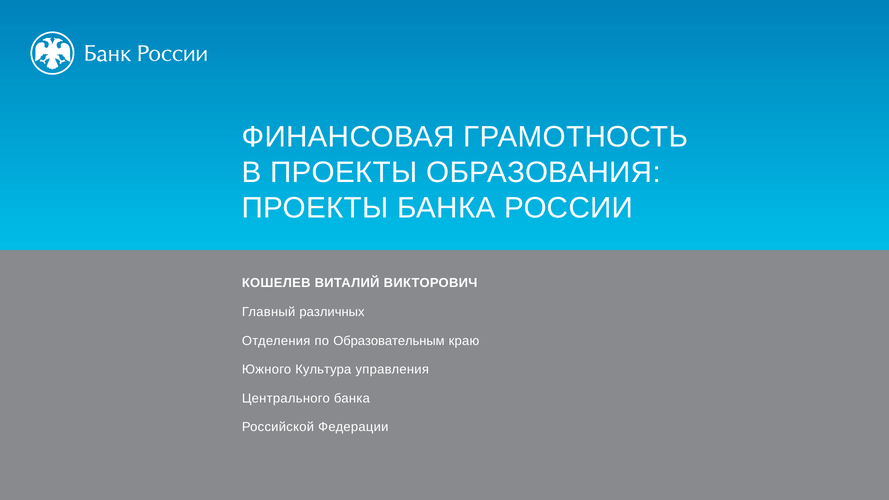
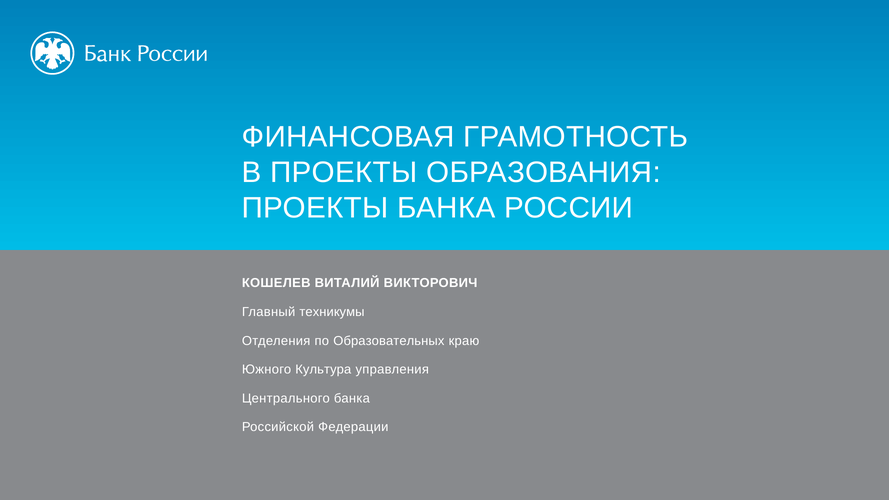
различных: различных -> техникумы
Образовательным: Образовательным -> Образовательных
